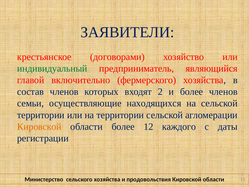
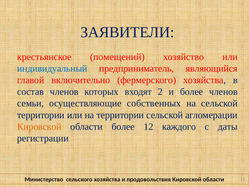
договорами: договорами -> помещений
индивидуальный colour: green -> blue
находящихся: находящихся -> собственных
